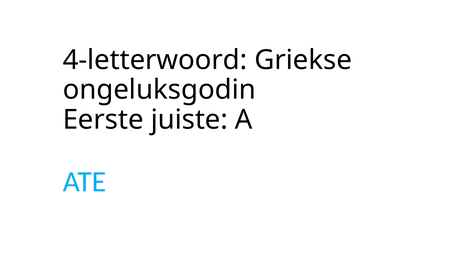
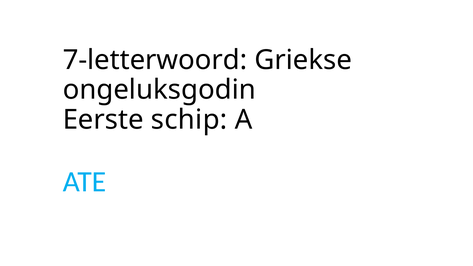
4-letterwoord: 4-letterwoord -> 7-letterwoord
juiste: juiste -> schip
